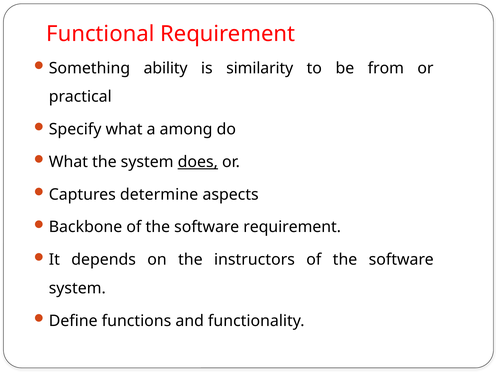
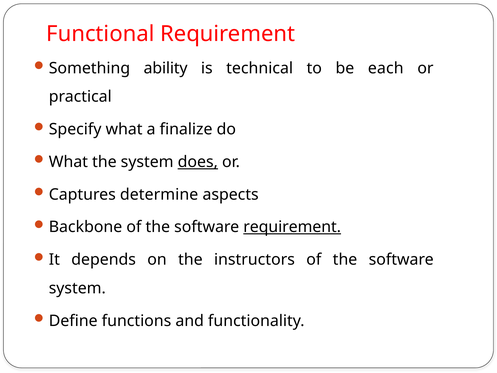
similarity: similarity -> technical
from: from -> each
among: among -> finalize
requirement at (292, 227) underline: none -> present
